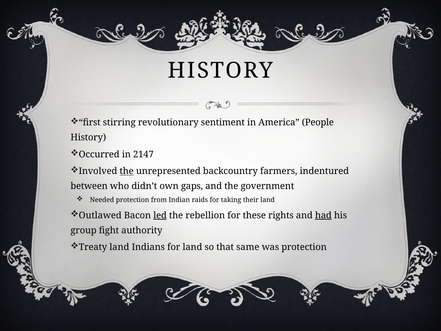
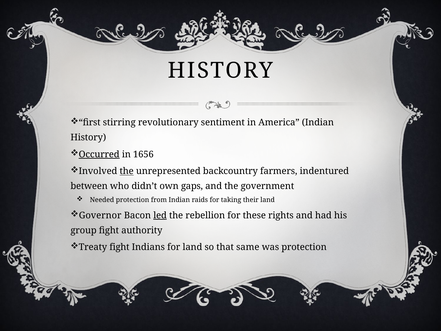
America People: People -> Indian
Occurred underline: none -> present
2147: 2147 -> 1656
Outlawed: Outlawed -> Governor
had underline: present -> none
Treaty land: land -> fight
